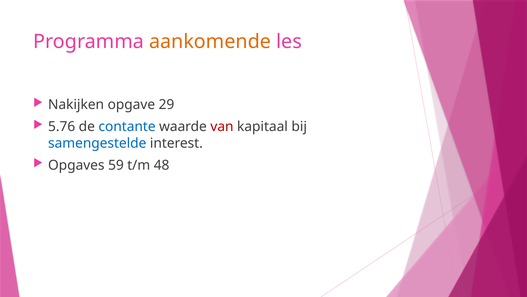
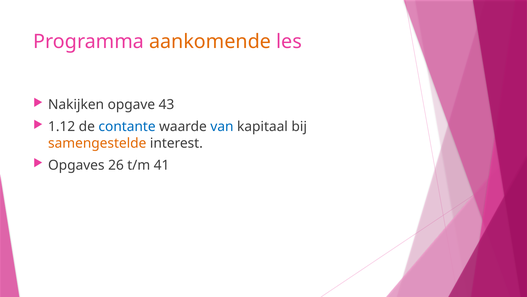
29: 29 -> 43
5.76: 5.76 -> 1.12
van colour: red -> blue
samengestelde colour: blue -> orange
59: 59 -> 26
48: 48 -> 41
